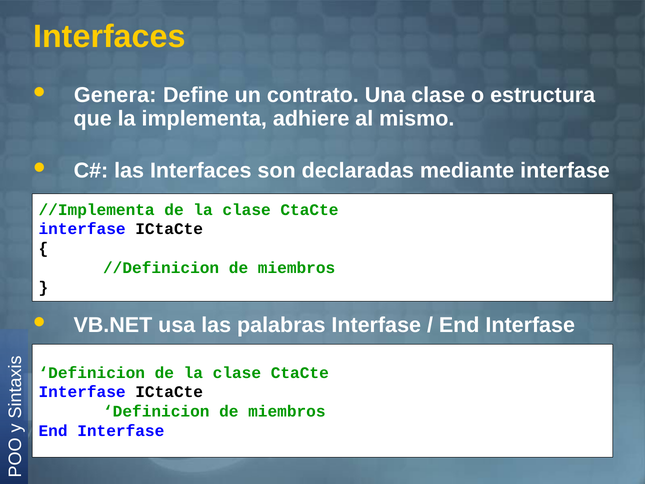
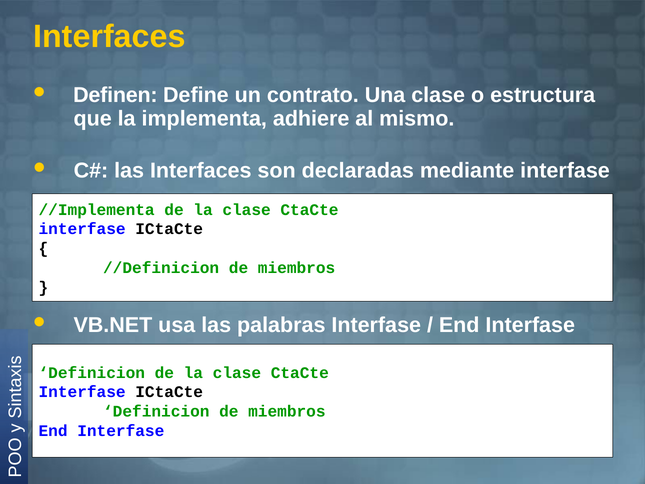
Genera: Genera -> Definen
